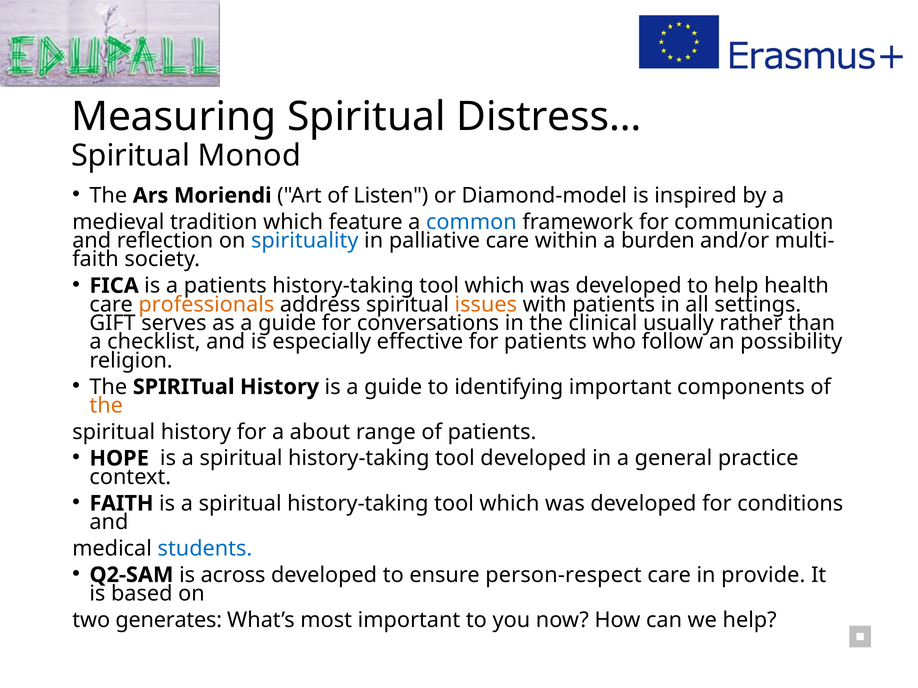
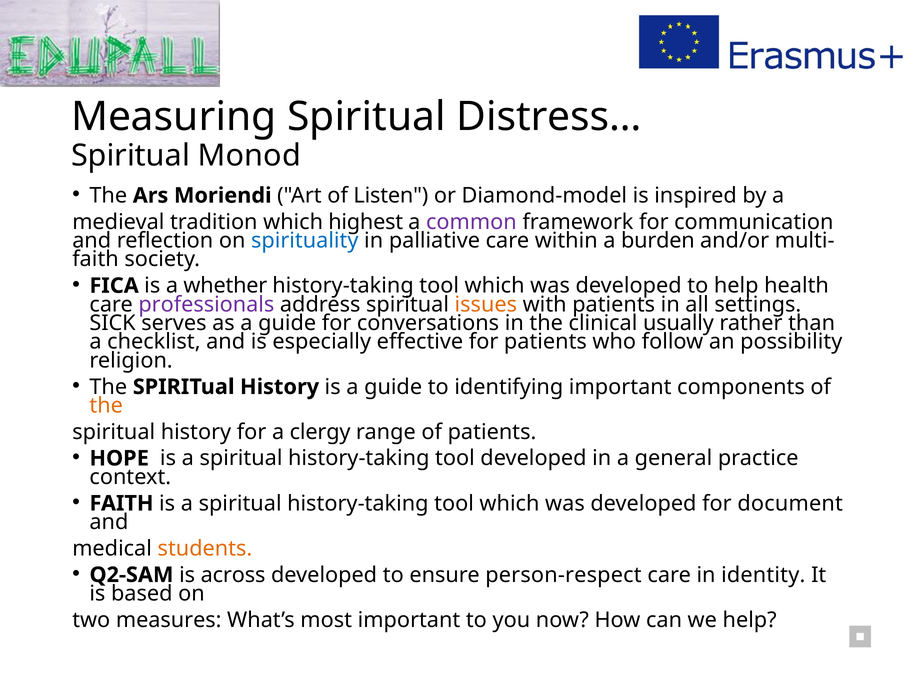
feature: feature -> highest
common colour: blue -> purple
a patients: patients -> whether
professionals colour: orange -> purple
GIFT: GIFT -> SICK
about: about -> clergy
conditions: conditions -> document
students colour: blue -> orange
provide: provide -> identity
generates: generates -> measures
